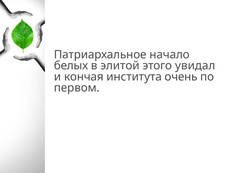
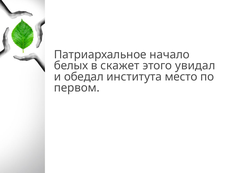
элитой: элитой -> скажет
кончая: кончая -> обедал
очень: очень -> место
